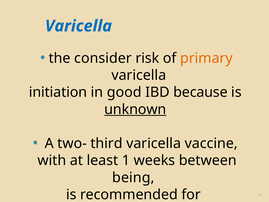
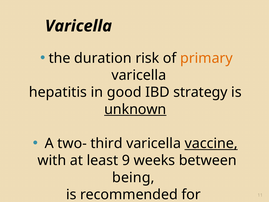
Varicella at (78, 26) colour: blue -> black
consider: consider -> duration
initiation: initiation -> hepatitis
because: because -> strategy
vaccine underline: none -> present
1: 1 -> 9
